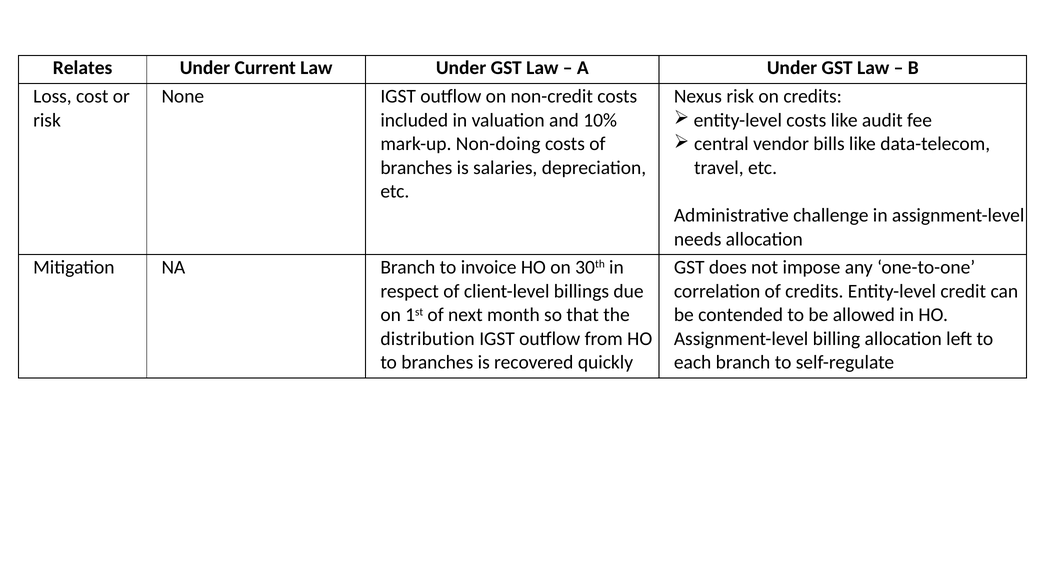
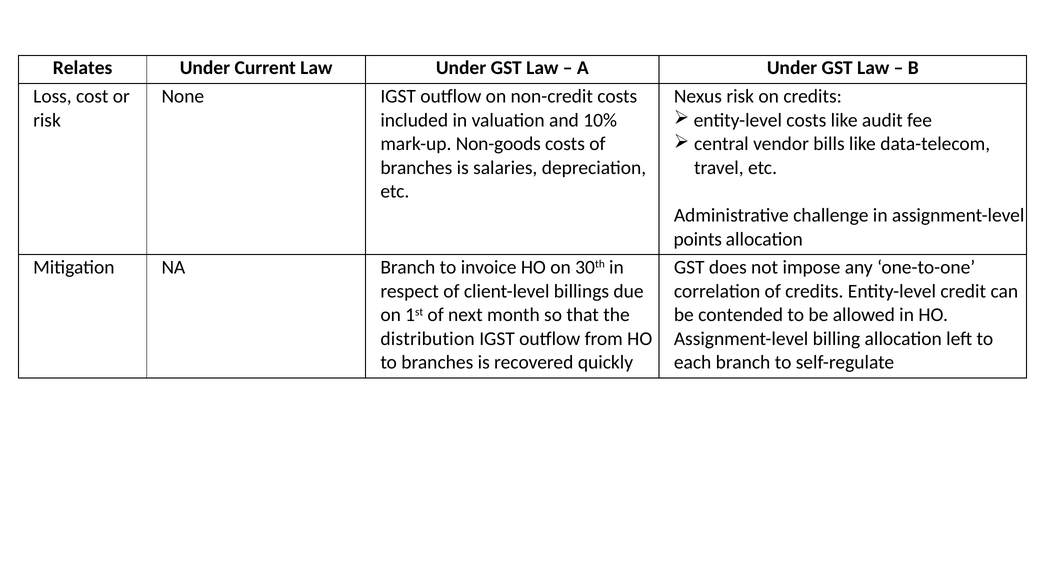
Non-doing: Non-doing -> Non-goods
needs: needs -> points
